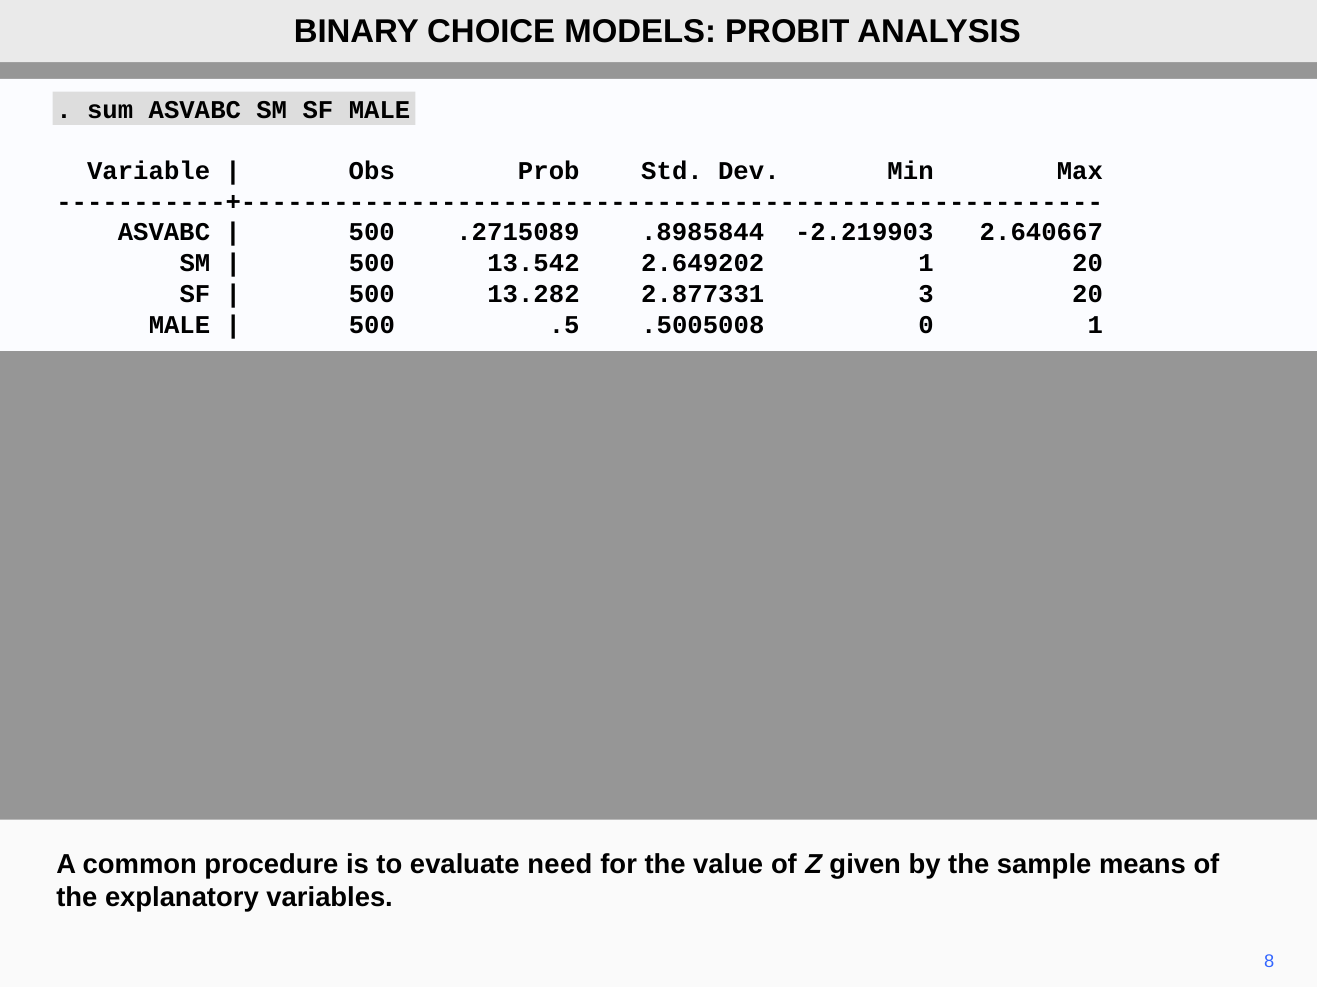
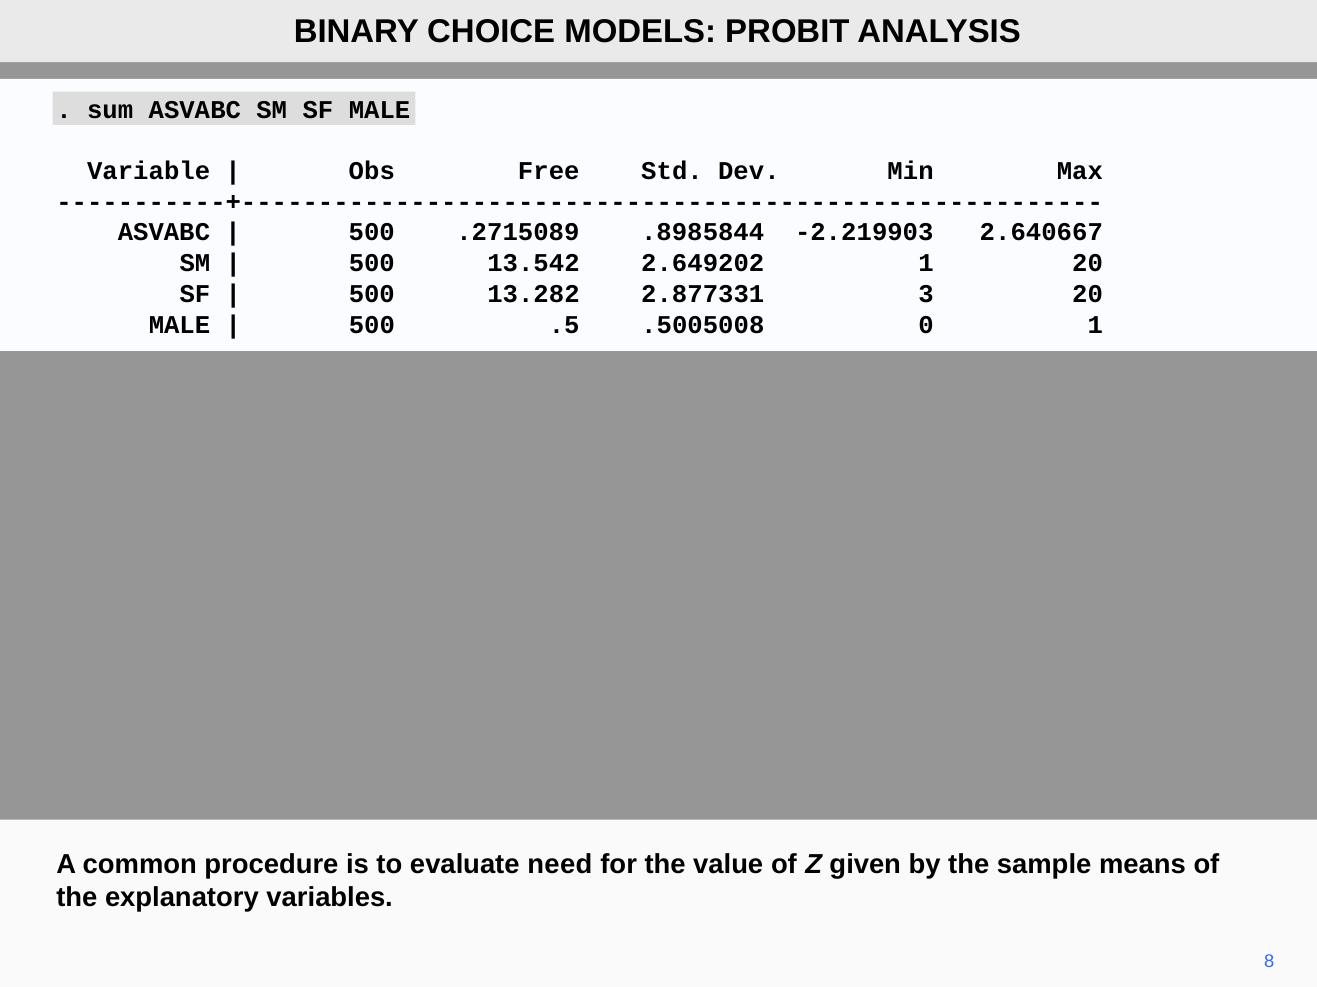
Prob: Prob -> Free
